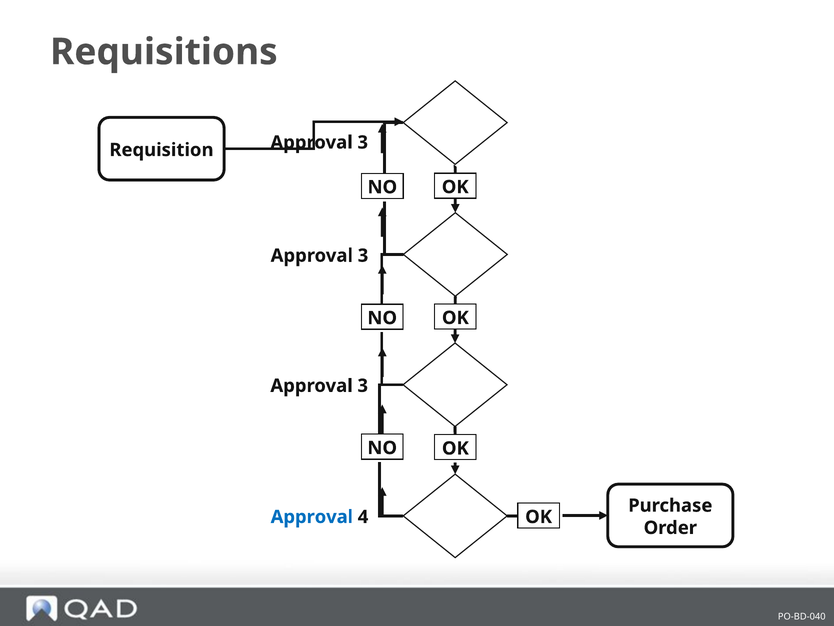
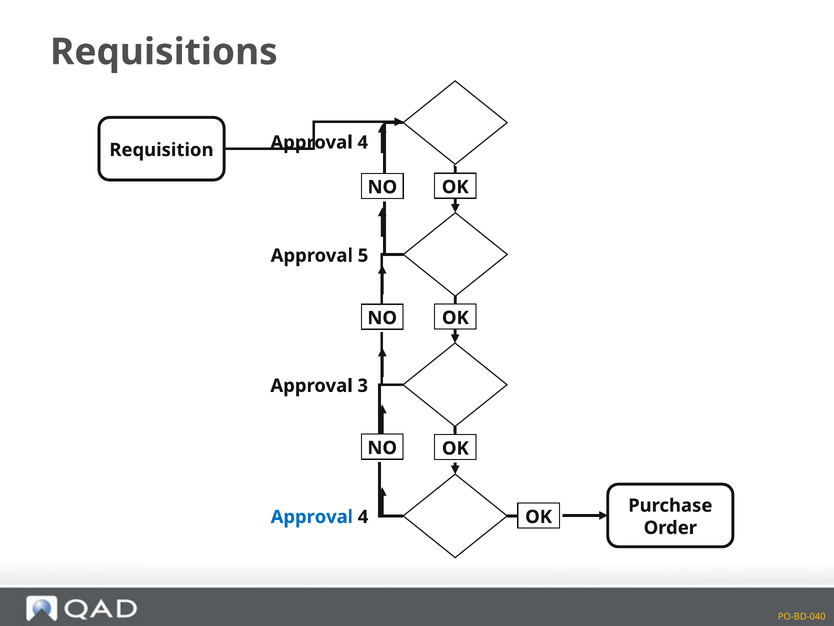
3 at (363, 142): 3 -> 4
3 at (363, 255): 3 -> 5
PO-BD-040 colour: white -> yellow
